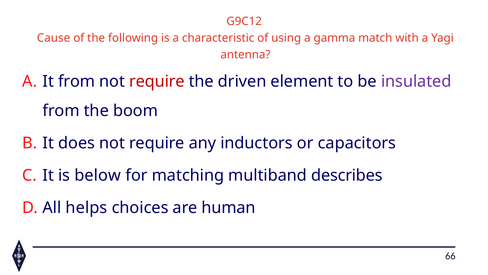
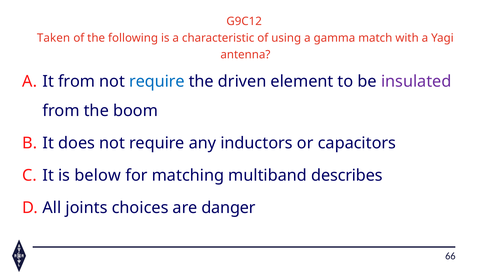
Cause: Cause -> Taken
require at (157, 81) colour: red -> blue
helps: helps -> joints
human: human -> danger
